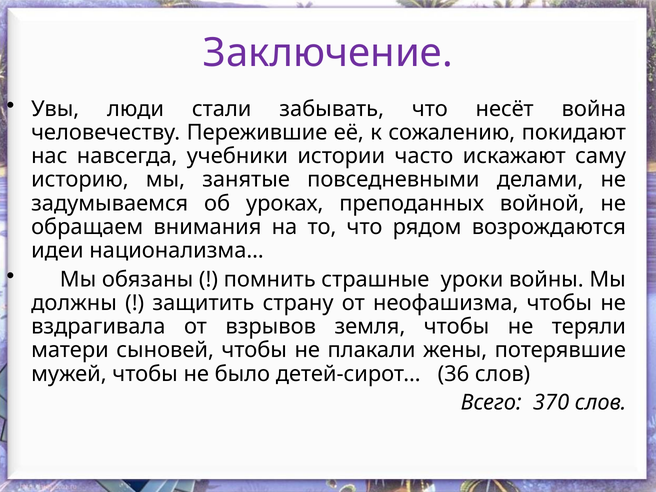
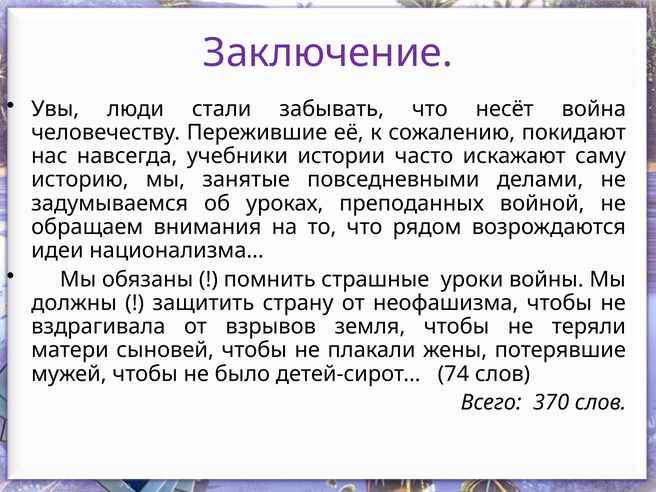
36: 36 -> 74
